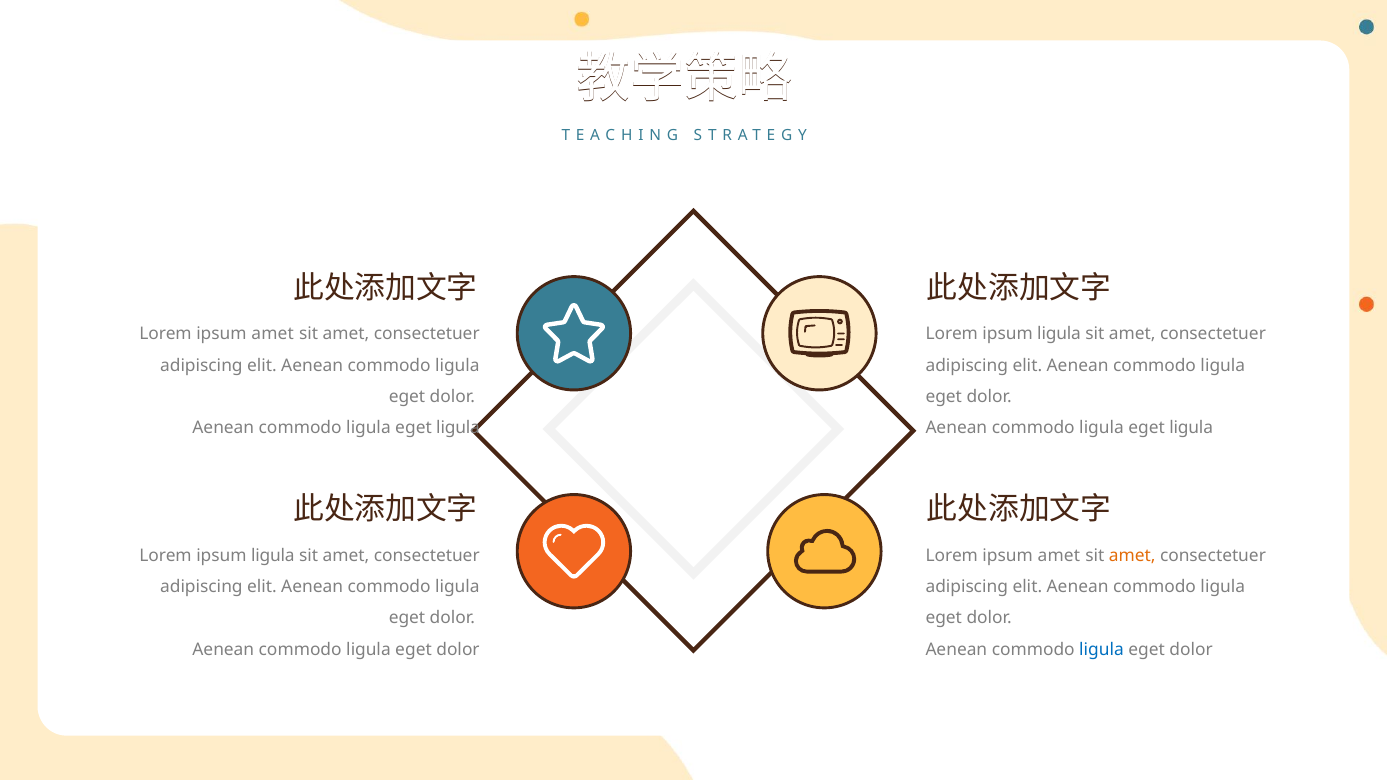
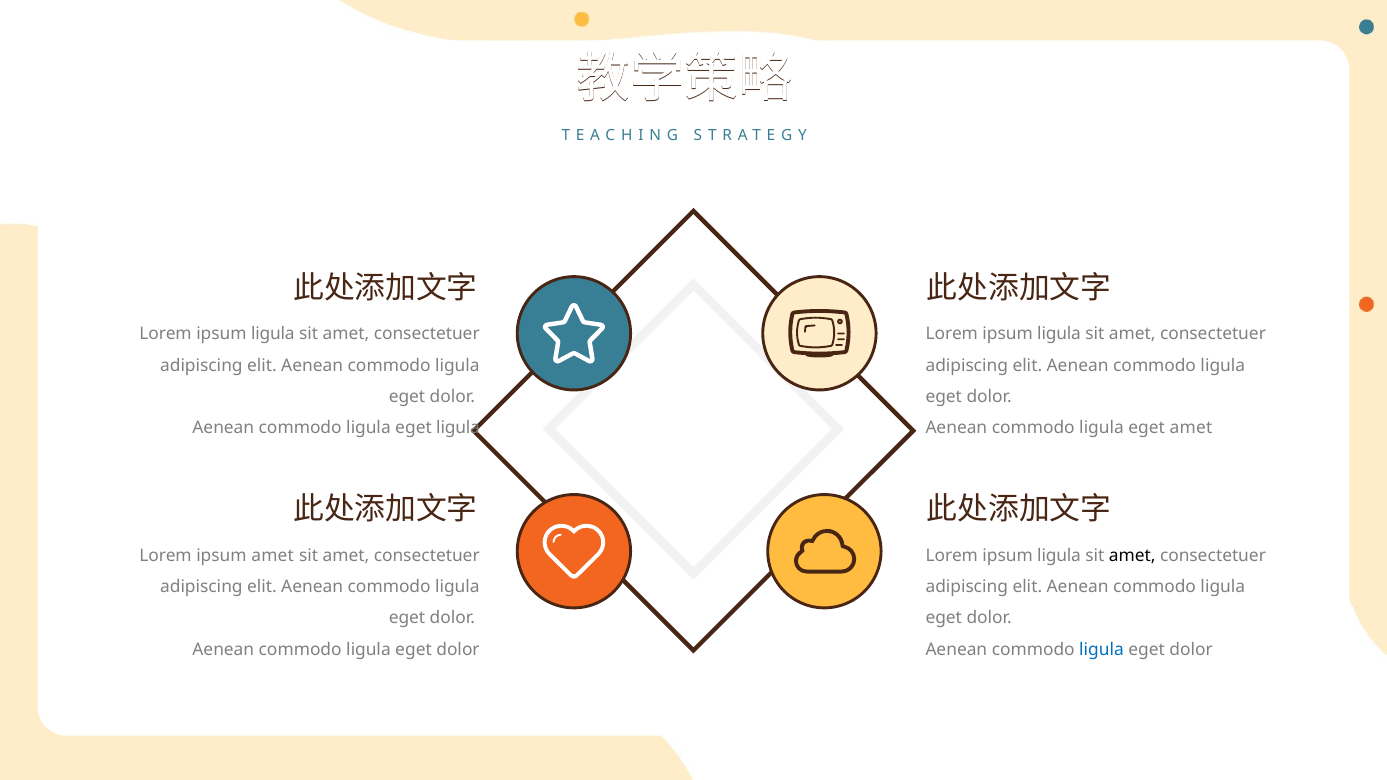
amet at (273, 334): amet -> ligula
ligula at (1191, 428): ligula -> amet
ligula at (273, 556): ligula -> amet
amet at (1059, 556): amet -> ligula
amet at (1132, 556) colour: orange -> black
